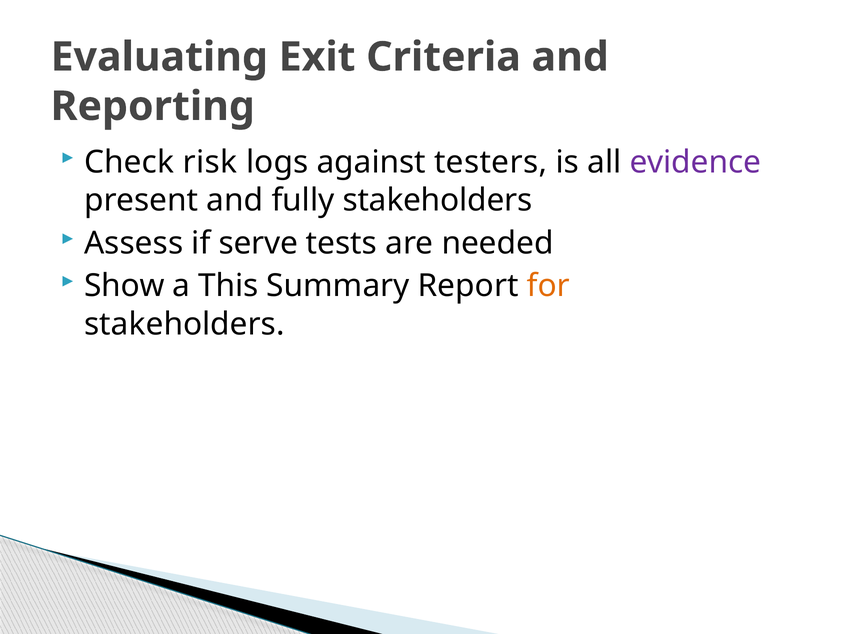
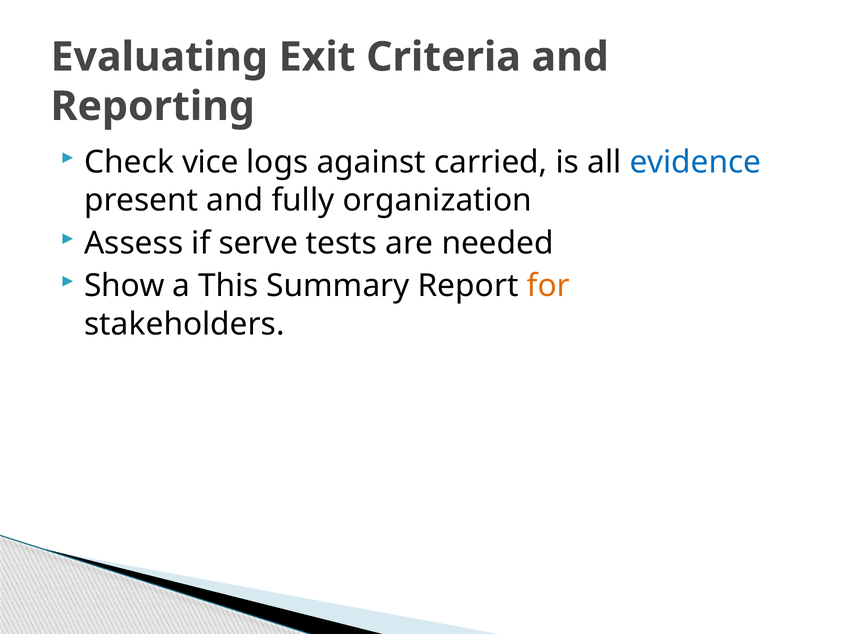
risk: risk -> vice
testers: testers -> carried
evidence colour: purple -> blue
fully stakeholders: stakeholders -> organization
